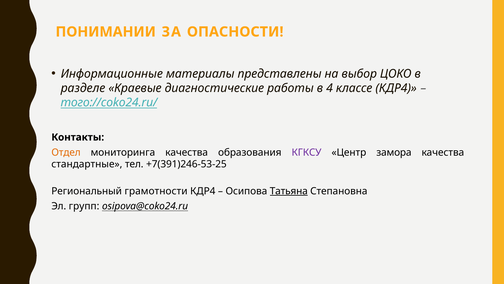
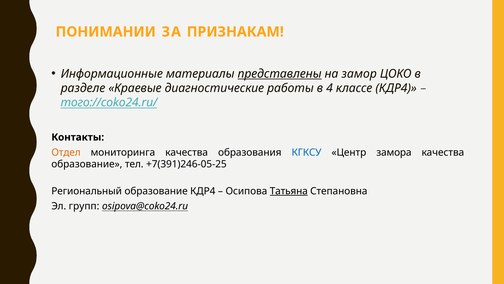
ОПАСНОСТИ: ОПАСНОСТИ -> ПРИЗНАКАМ
представлены underline: none -> present
выбор: выбор -> замор
КГКСУ colour: purple -> blue
стандартные at (87, 164): стандартные -> образование
+7(391)246-53-25: +7(391)246-53-25 -> +7(391)246-05-25
Региональный грамотности: грамотности -> образование
